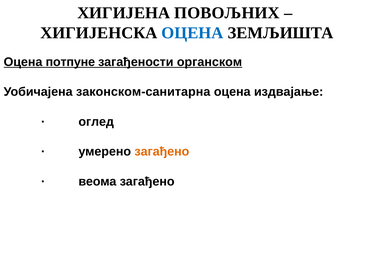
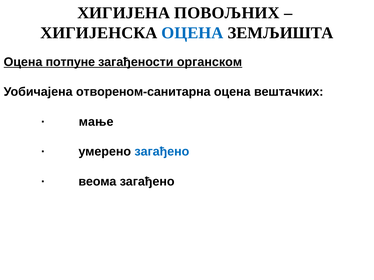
законском-санитарна: законском-санитарна -> отвореном-санитарна
издвајање: издвајање -> вештачких
оглед: оглед -> мaњe
загађено at (162, 152) colour: orange -> blue
